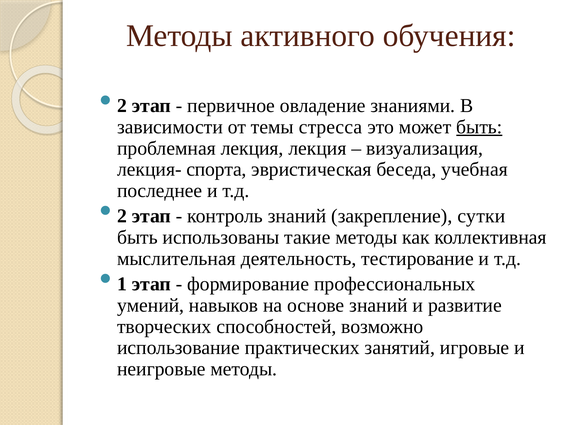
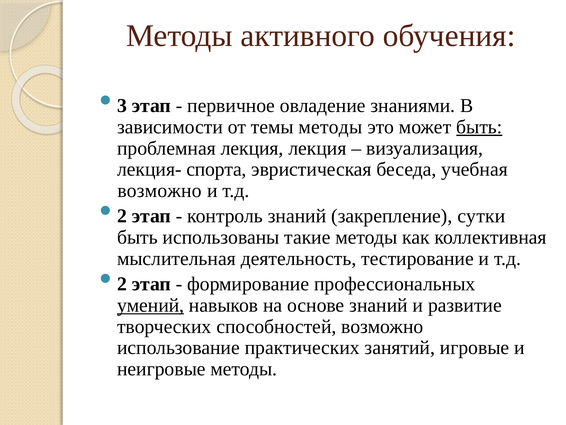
2 at (122, 106): 2 -> 3
темы стресса: стресса -> методы
последнее at (160, 190): последнее -> возможно
1 at (122, 284): 1 -> 2
умений underline: none -> present
